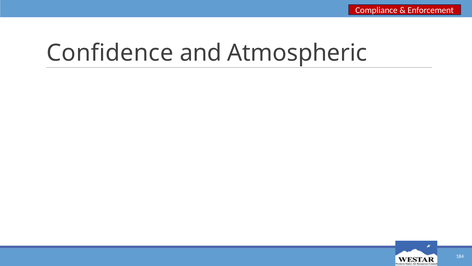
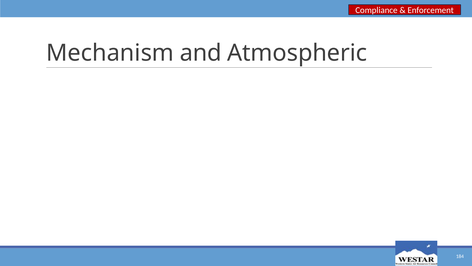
Confidence: Confidence -> Mechanism
